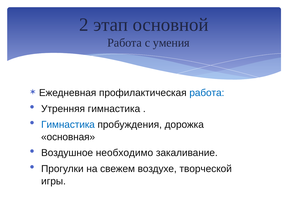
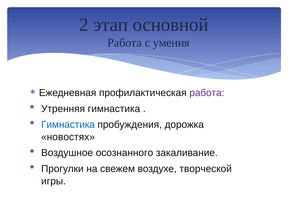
работа at (207, 93) colour: blue -> purple
основная: основная -> новостях
необходимо: необходимо -> осознанного
